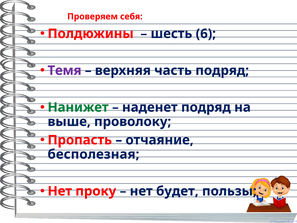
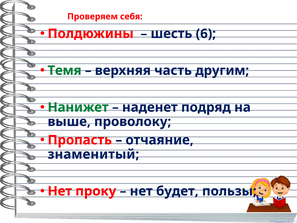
Темя colour: purple -> green
часть подряд: подряд -> другим
бесполезная: бесполезная -> знаменитый
